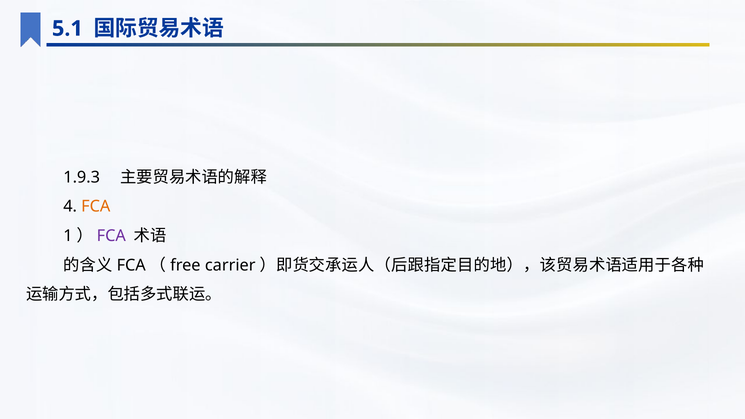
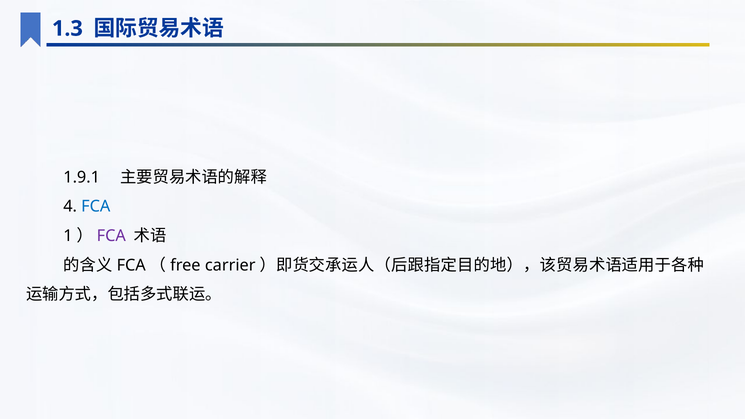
5.1: 5.1 -> 1.3
1.9.3: 1.9.3 -> 1.9.1
FCA at (96, 207) colour: orange -> blue
